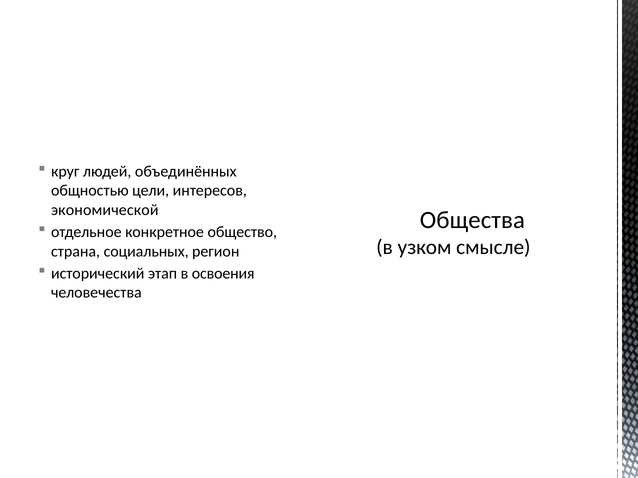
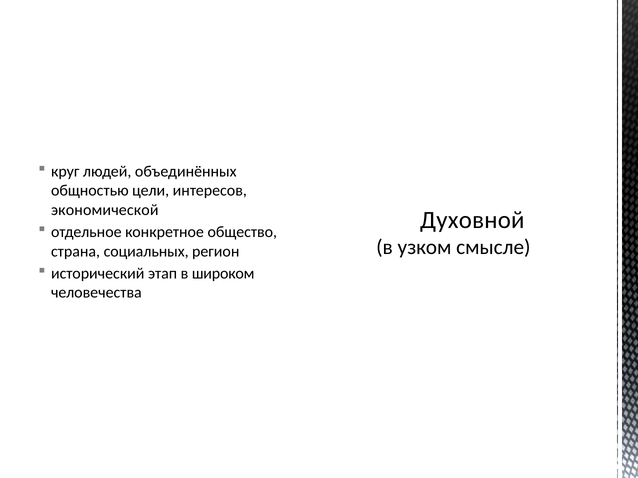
Общества: Общества -> Духовной
освоения: освоения -> широком
